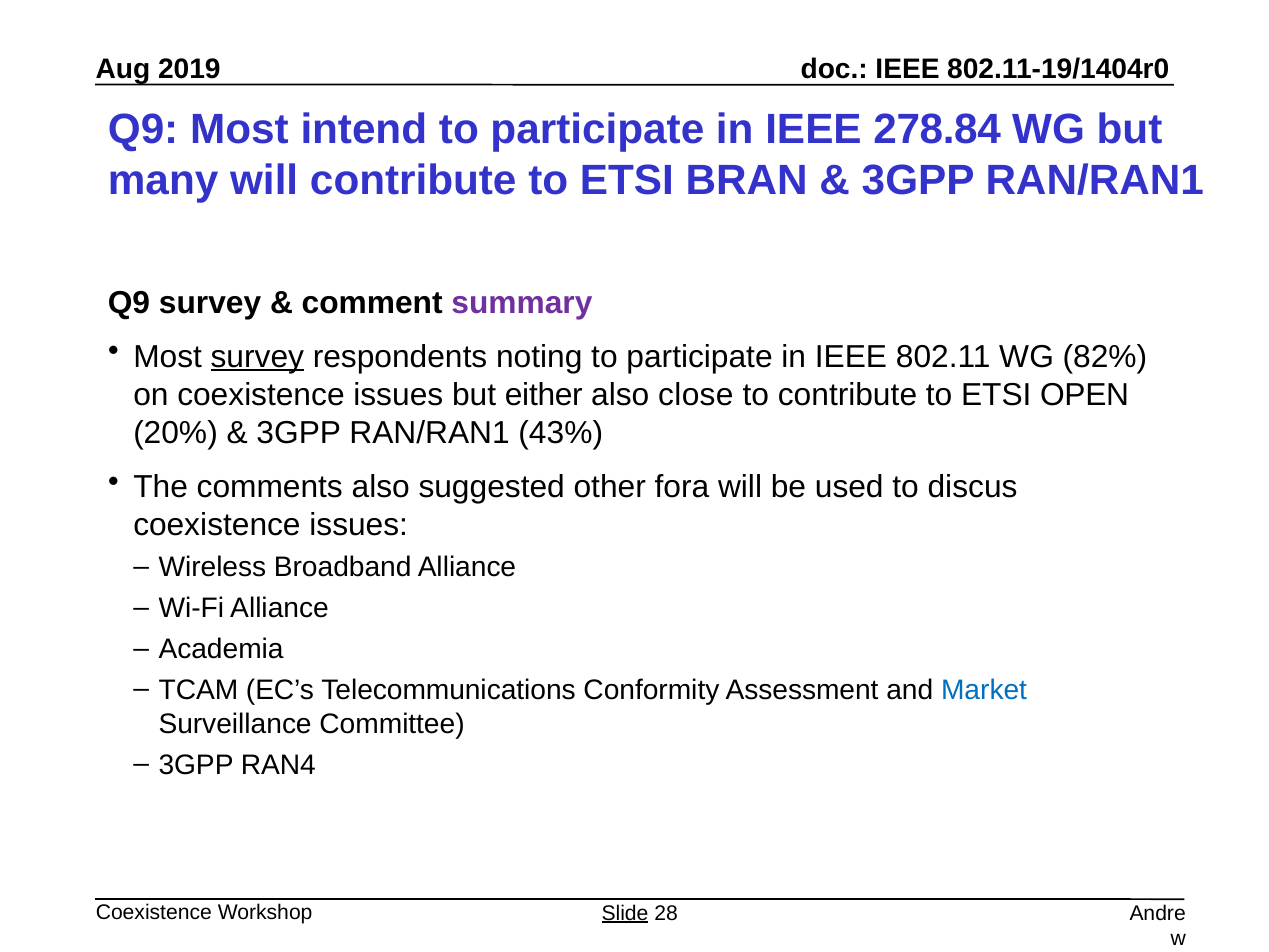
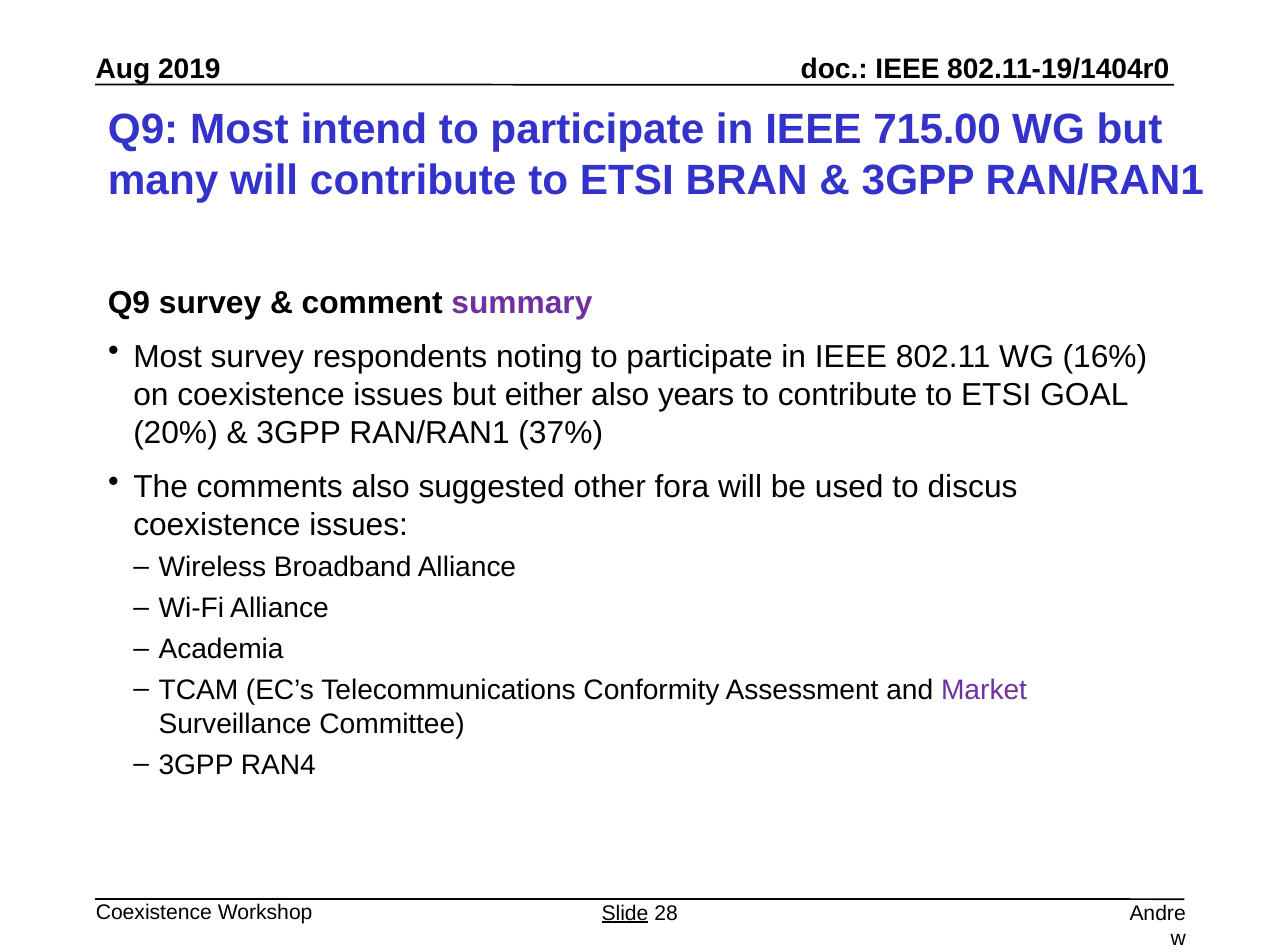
278.84: 278.84 -> 715.00
survey at (257, 357) underline: present -> none
82%: 82% -> 16%
close: close -> years
OPEN: OPEN -> GOAL
43%: 43% -> 37%
Market colour: blue -> purple
